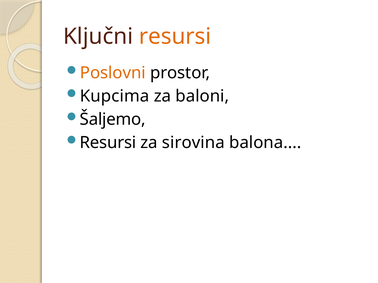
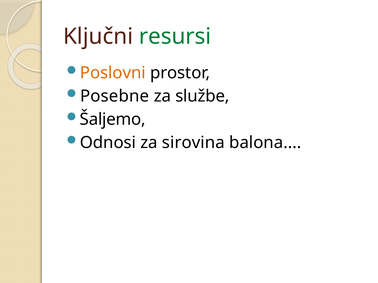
resursi at (175, 37) colour: orange -> green
Kupcima: Kupcima -> Posebne
baloni: baloni -> službe
Resursi at (108, 143): Resursi -> Odnosi
